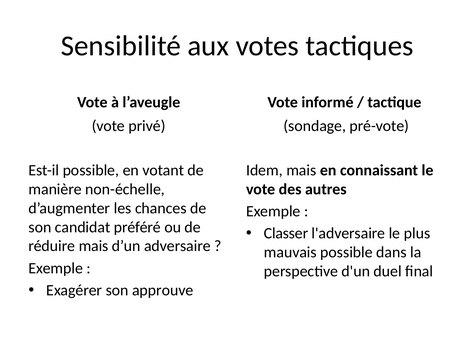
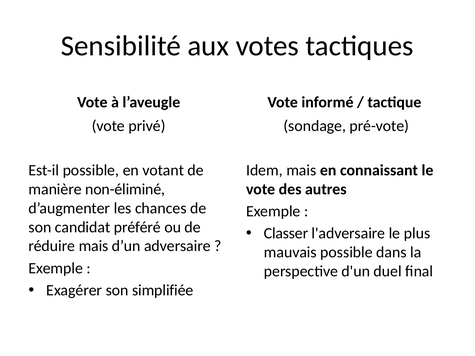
non-échelle: non-échelle -> non-éliminé
approuve: approuve -> simplifiée
